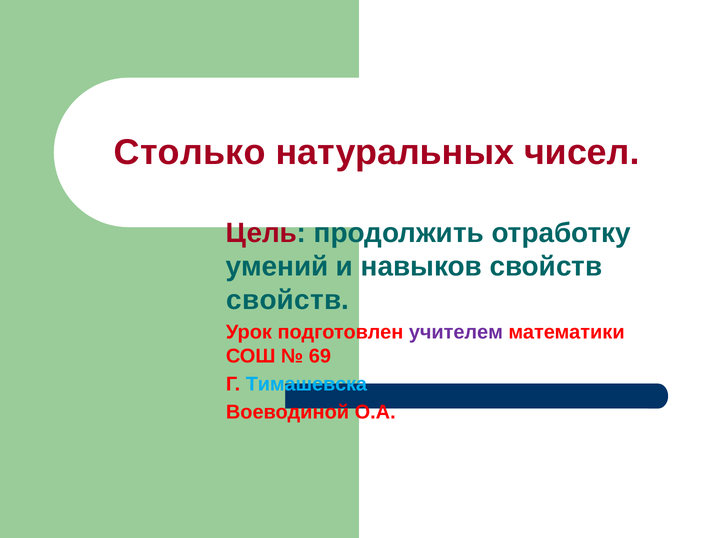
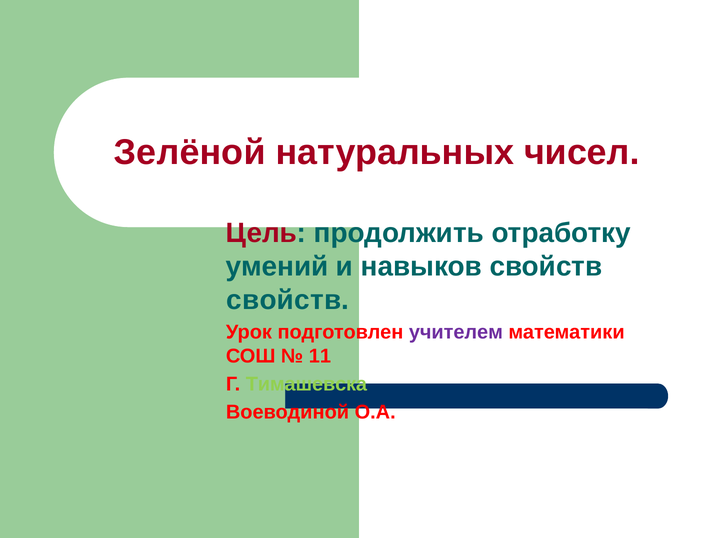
Столько: Столько -> Зелёной
69: 69 -> 11
Тимашевска colour: light blue -> light green
